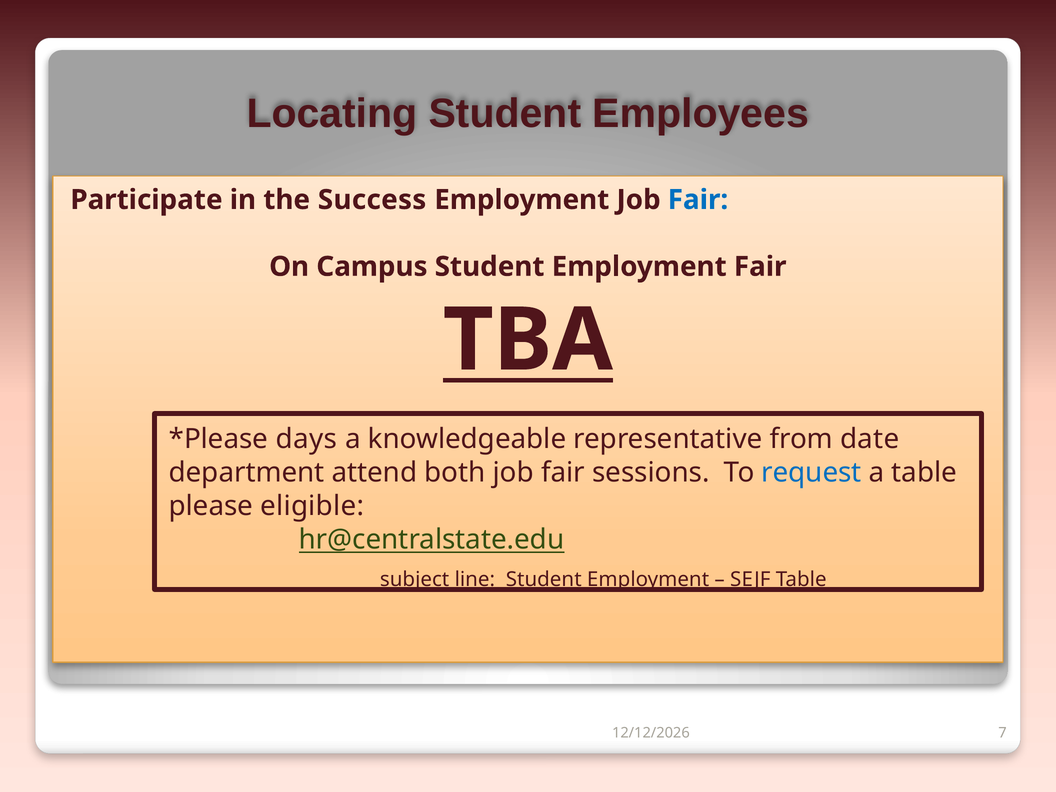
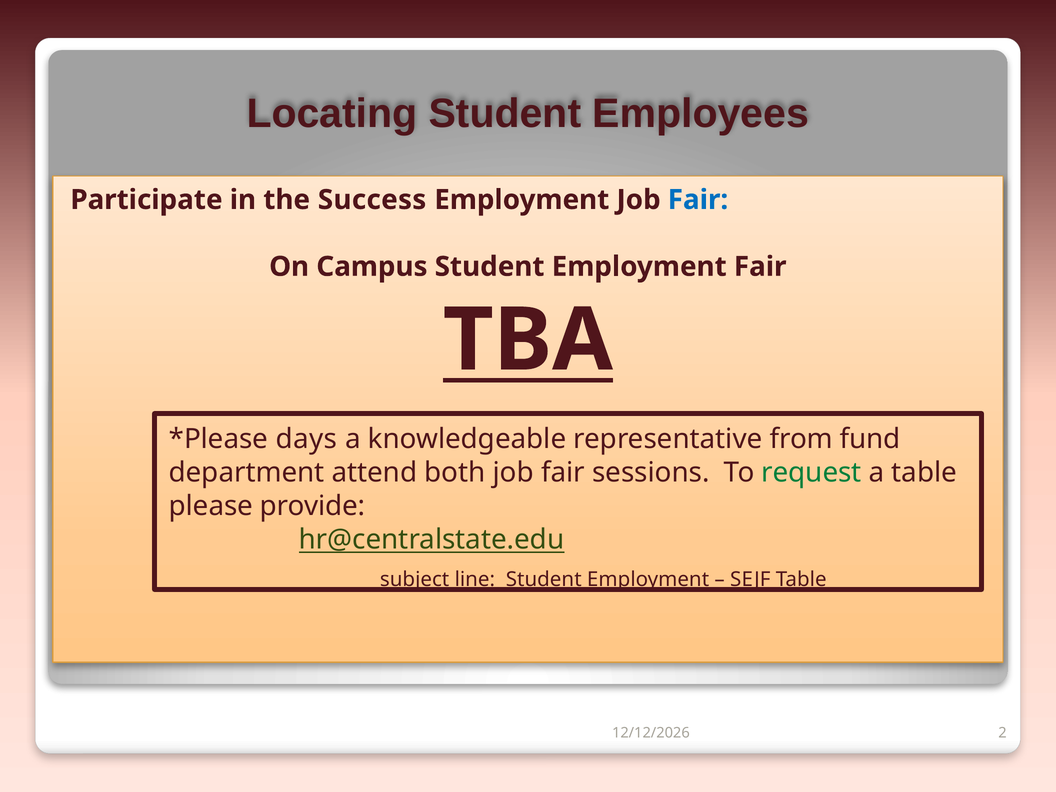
date: date -> fund
request colour: blue -> green
eligible: eligible -> provide
7: 7 -> 2
